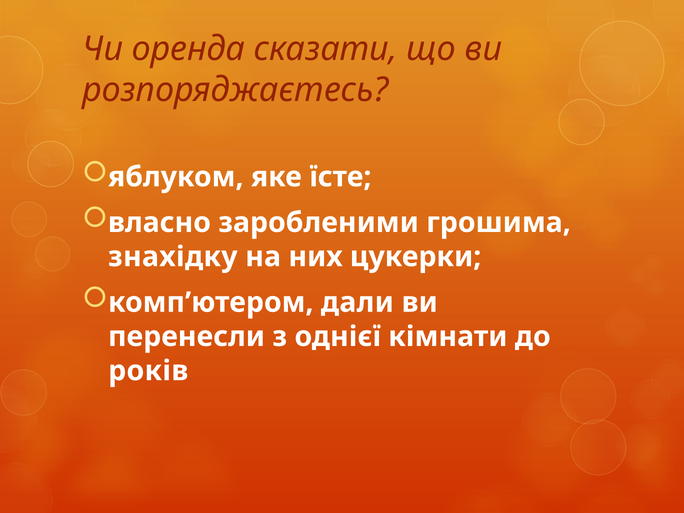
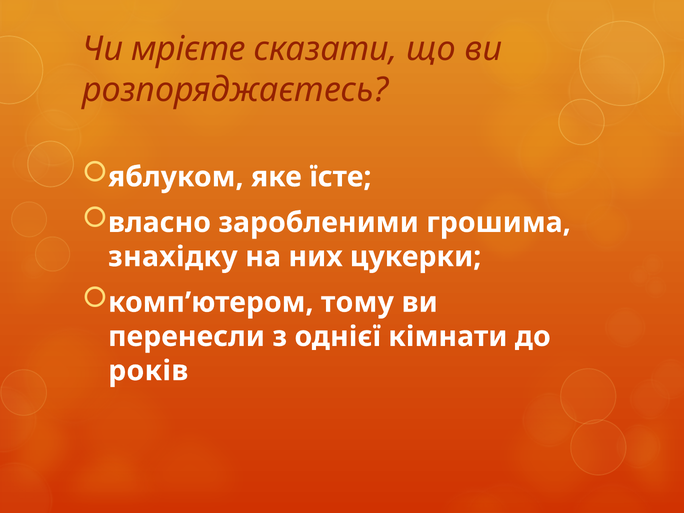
оренда: оренда -> мрієте
дали: дали -> тому
